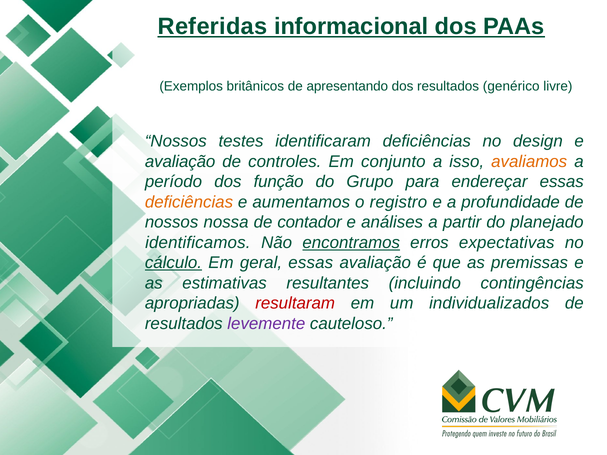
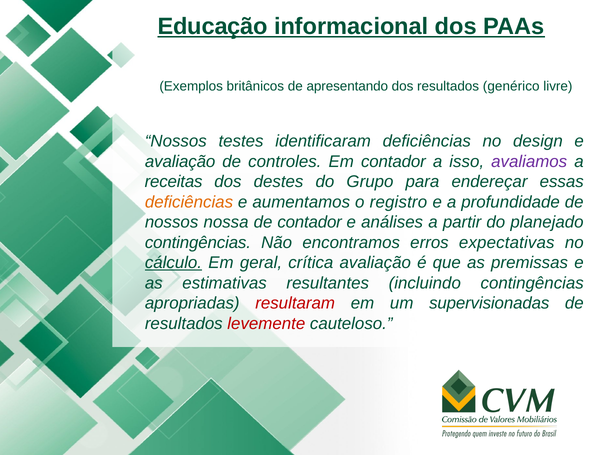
Referidas: Referidas -> Educação
Em conjunto: conjunto -> contador
avaliamos colour: orange -> purple
período: período -> receitas
função: função -> destes
identificamos at (198, 243): identificamos -> contingências
encontramos underline: present -> none
geral essas: essas -> crítica
individualizados: individualizados -> supervisionadas
levemente colour: purple -> red
